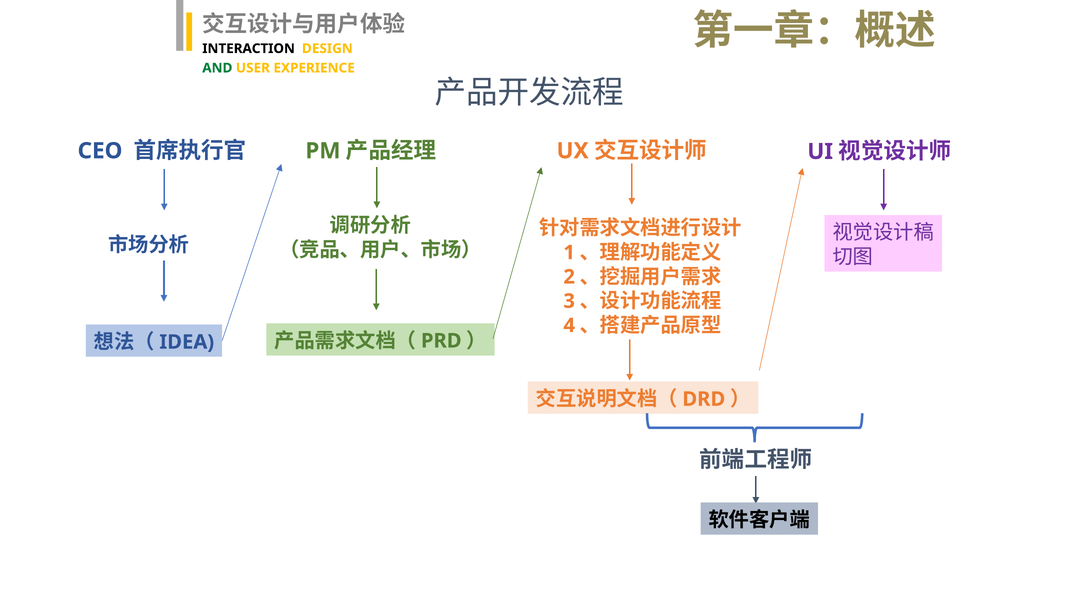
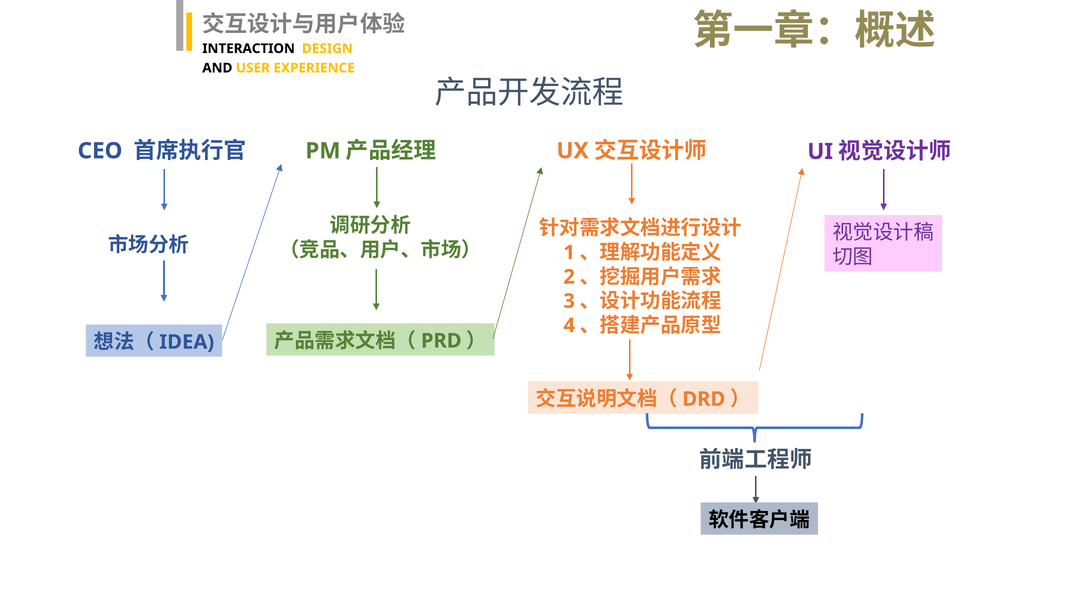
AND colour: green -> black
